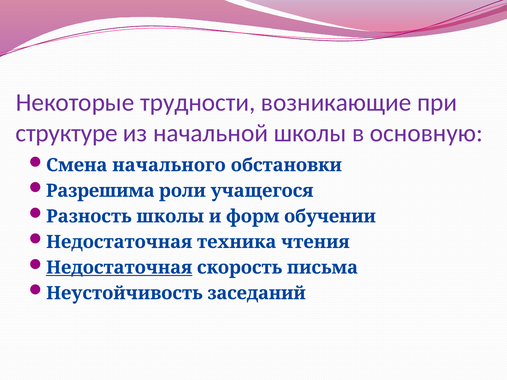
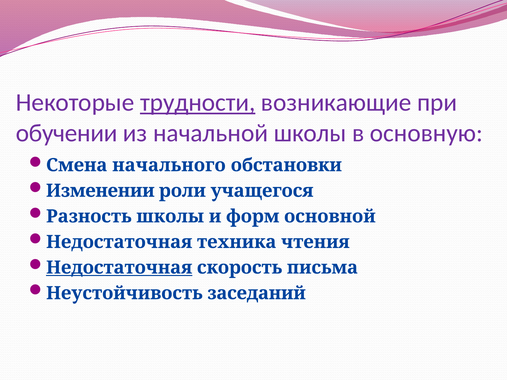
трудности underline: none -> present
структуре: структуре -> обучении
Разрешима: Разрешима -> Изменении
обучении: обучении -> основной
